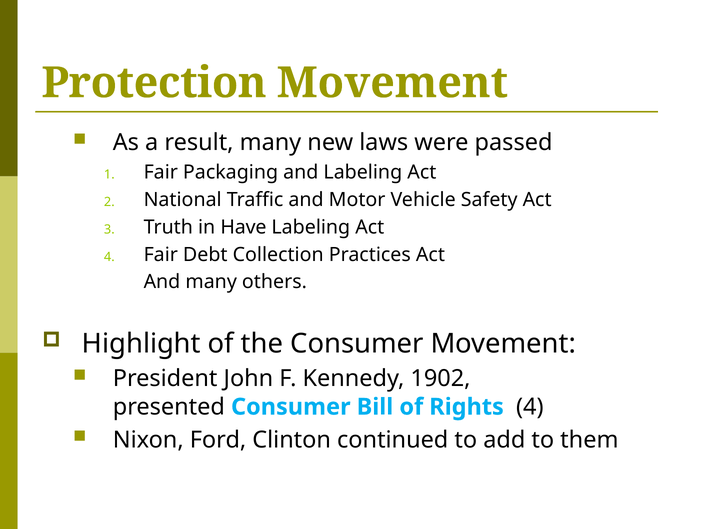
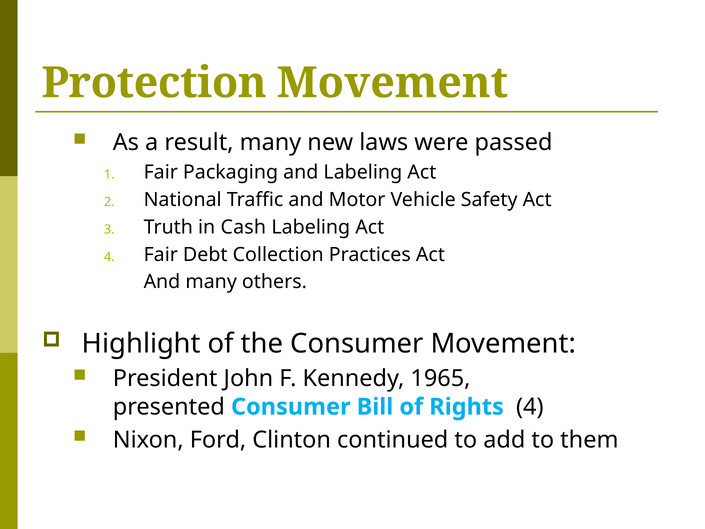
Have: Have -> Cash
1902: 1902 -> 1965
